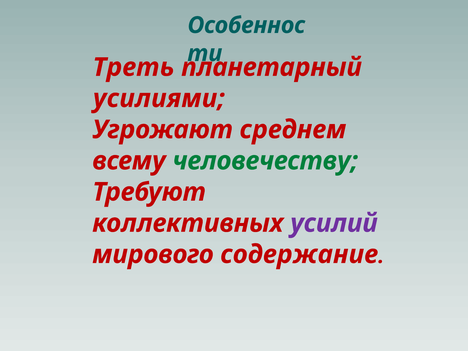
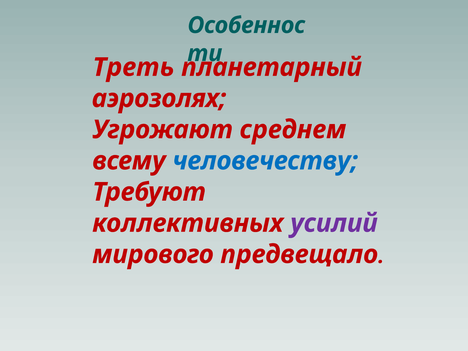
усилиями: усилиями -> аэрозолях
человечеству colour: green -> blue
содержание: содержание -> предвещало
